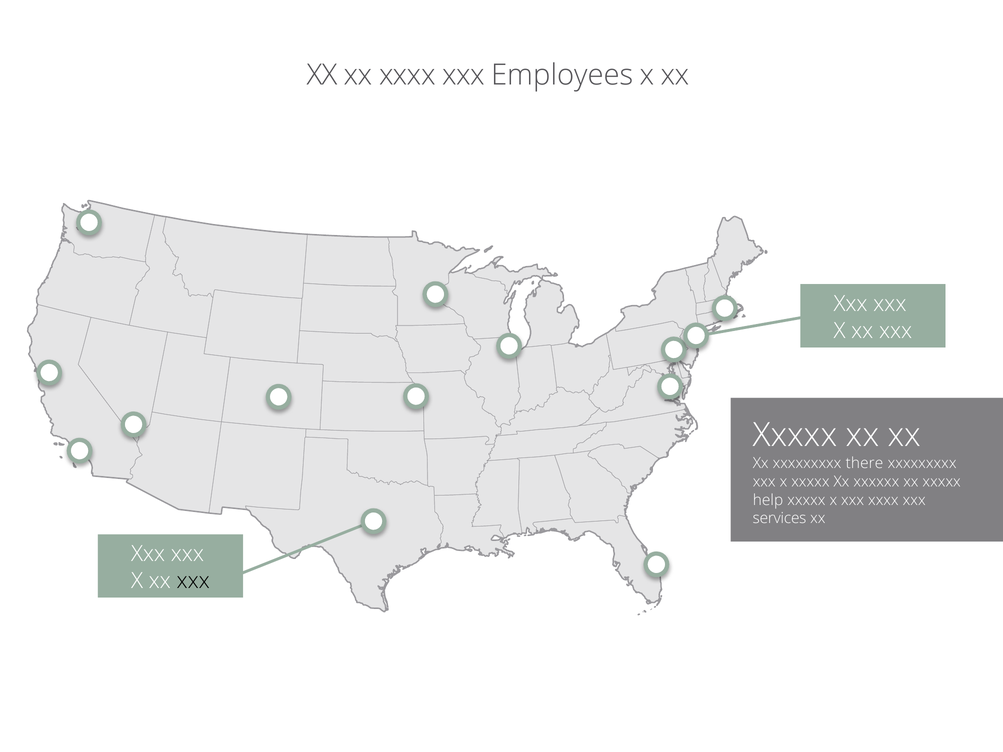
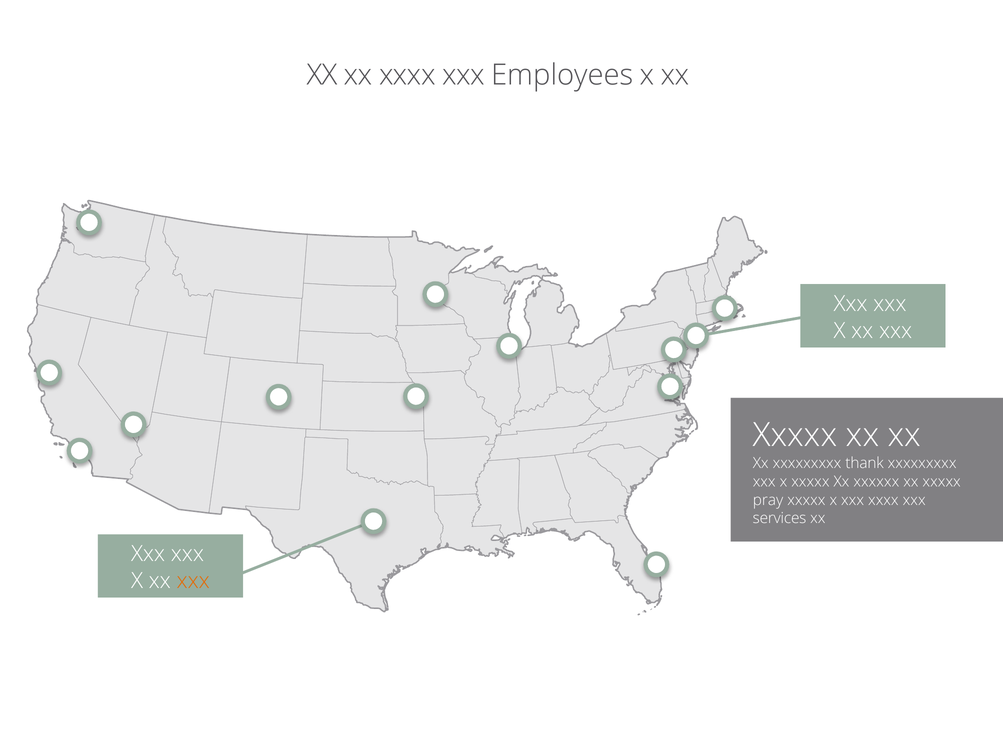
there: there -> thank
help: help -> pray
xxx at (193, 581) colour: black -> orange
